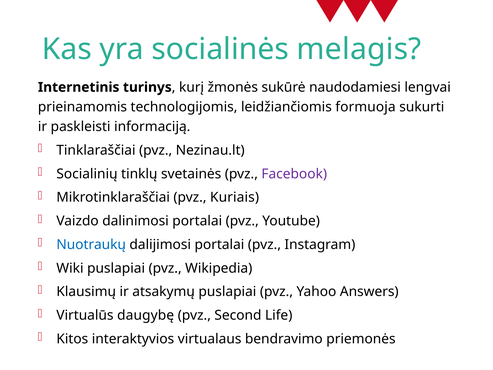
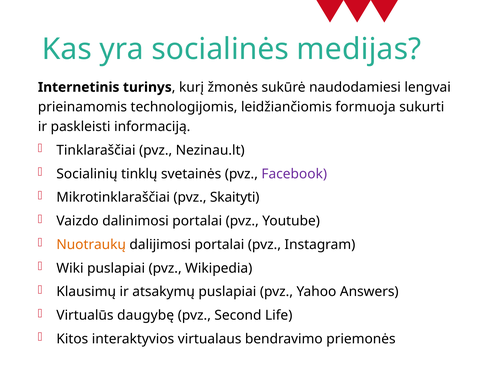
melagis: melagis -> medijas
Kuriais: Kuriais -> Skaityti
Nuotraukų colour: blue -> orange
